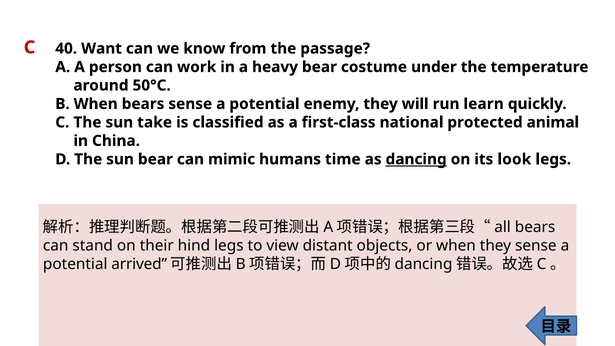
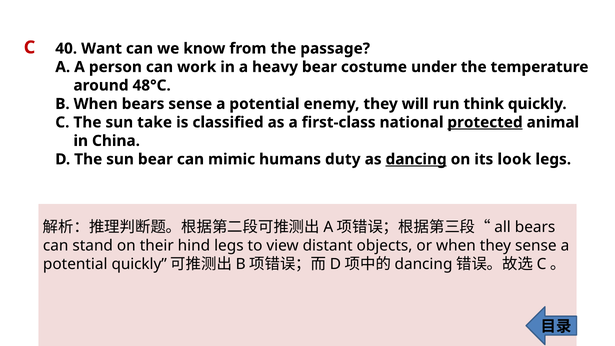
50°C: 50°C -> 48°C
learn: learn -> think
protected underline: none -> present
time: time -> duty
potential arrived: arrived -> quickly
